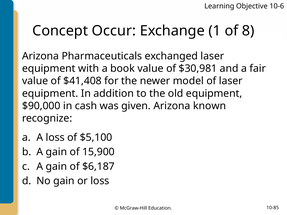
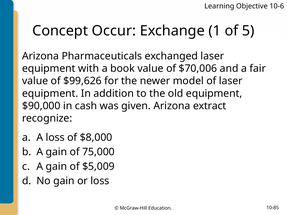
8: 8 -> 5
$30,981: $30,981 -> $70,006
$41,408: $41,408 -> $99,626
known: known -> extract
$5,100: $5,100 -> $8,000
15,900: 15,900 -> 75,000
$6,187: $6,187 -> $5,009
